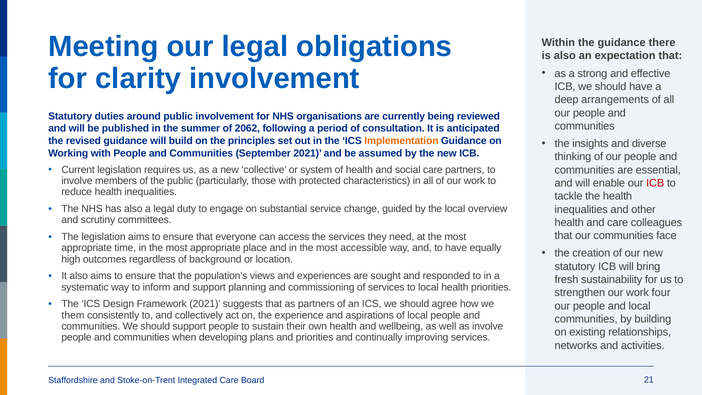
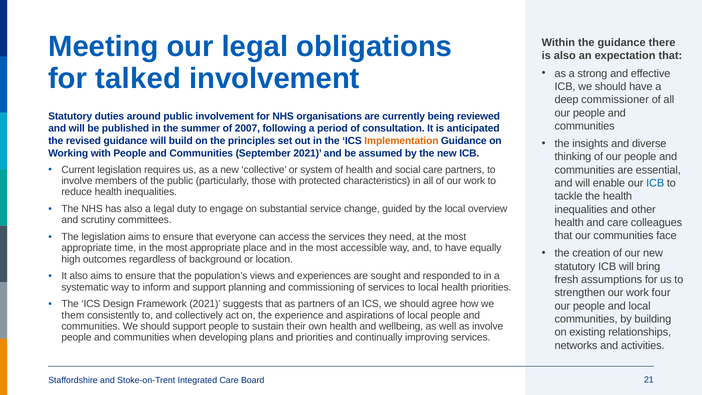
clarity: clarity -> talked
arrangements: arrangements -> commissioner
2062: 2062 -> 2007
ICB at (655, 183) colour: red -> blue
sustainability: sustainability -> assumptions
